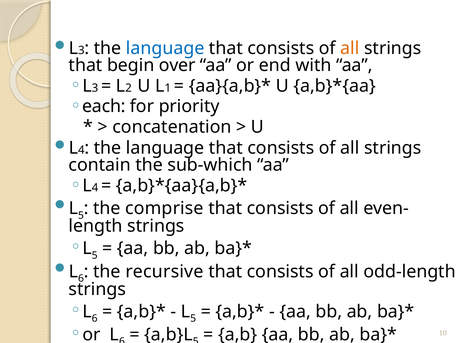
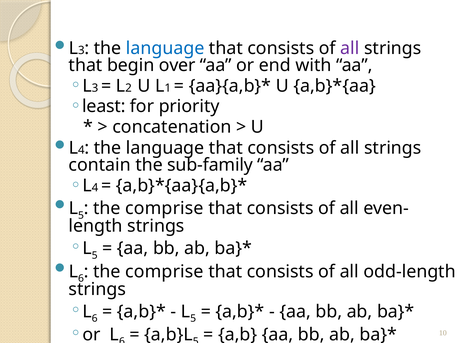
all at (350, 48) colour: orange -> purple
each: each -> least
sub-which: sub-which -> sub-family
recursive at (164, 272): recursive -> comprise
